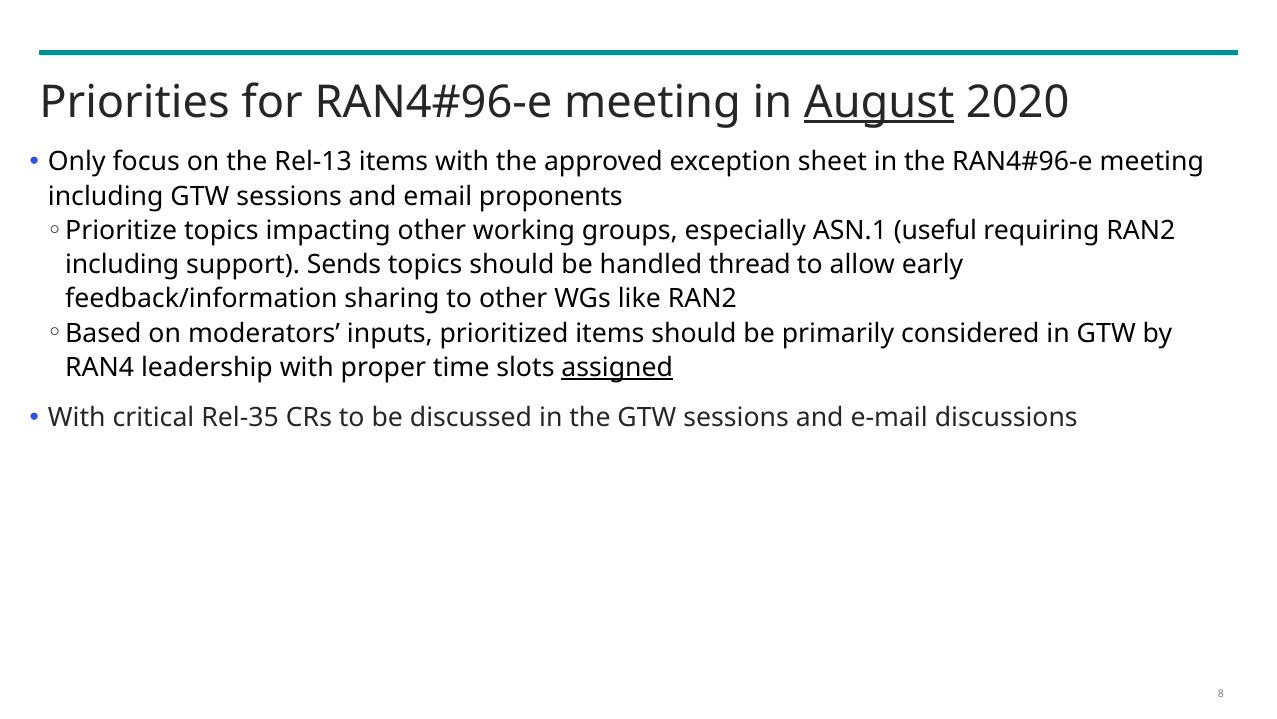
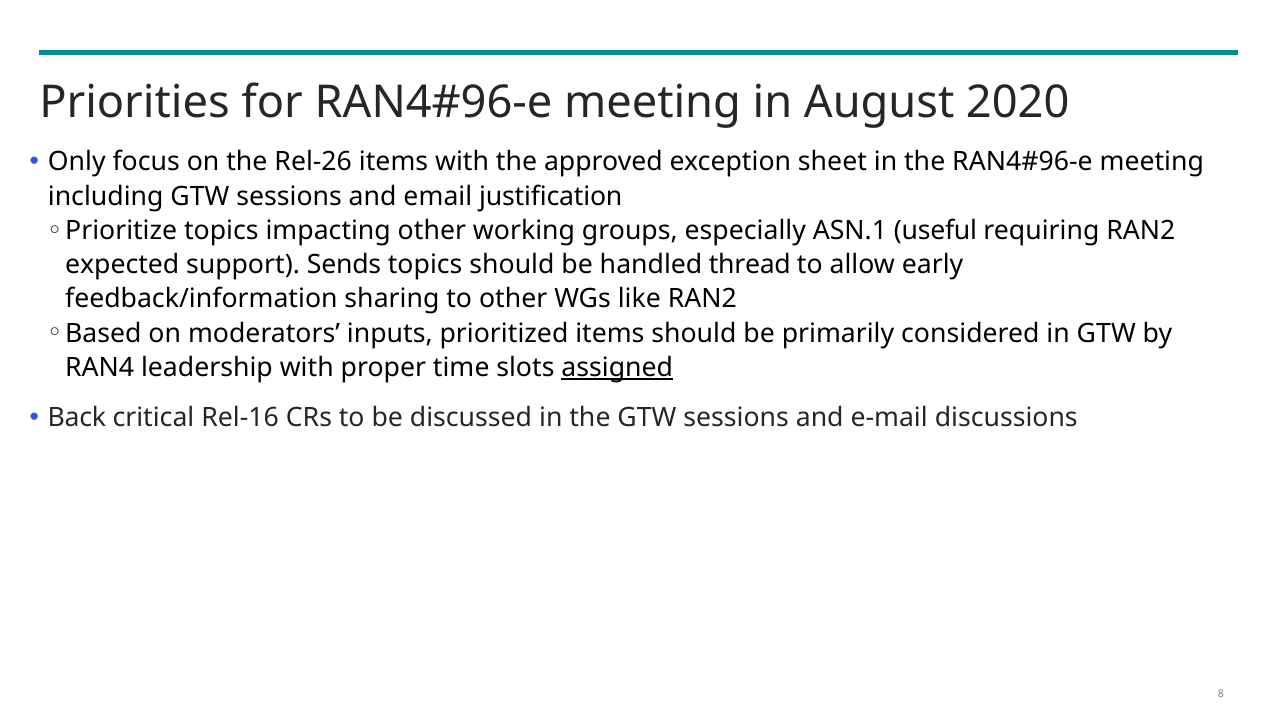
August underline: present -> none
Rel-13: Rel-13 -> Rel-26
proponents: proponents -> justification
including at (122, 265): including -> expected
With at (77, 417): With -> Back
Rel-35: Rel-35 -> Rel-16
